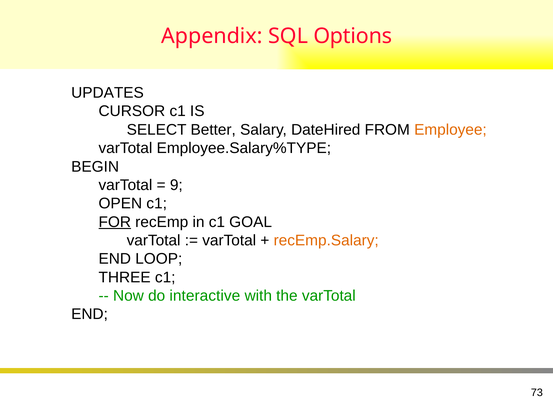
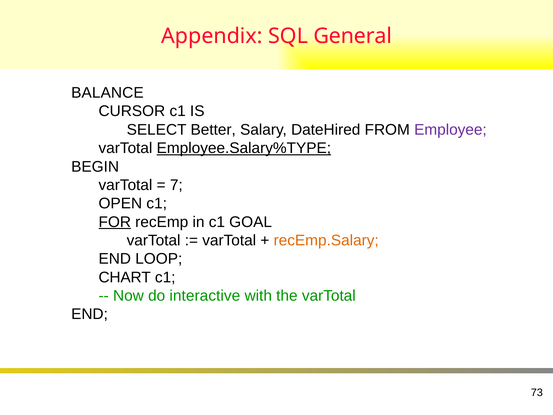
Options: Options -> General
UPDATES: UPDATES -> BALANCE
Employee colour: orange -> purple
Employee.Salary%TYPE underline: none -> present
9: 9 -> 7
THREE: THREE -> CHART
